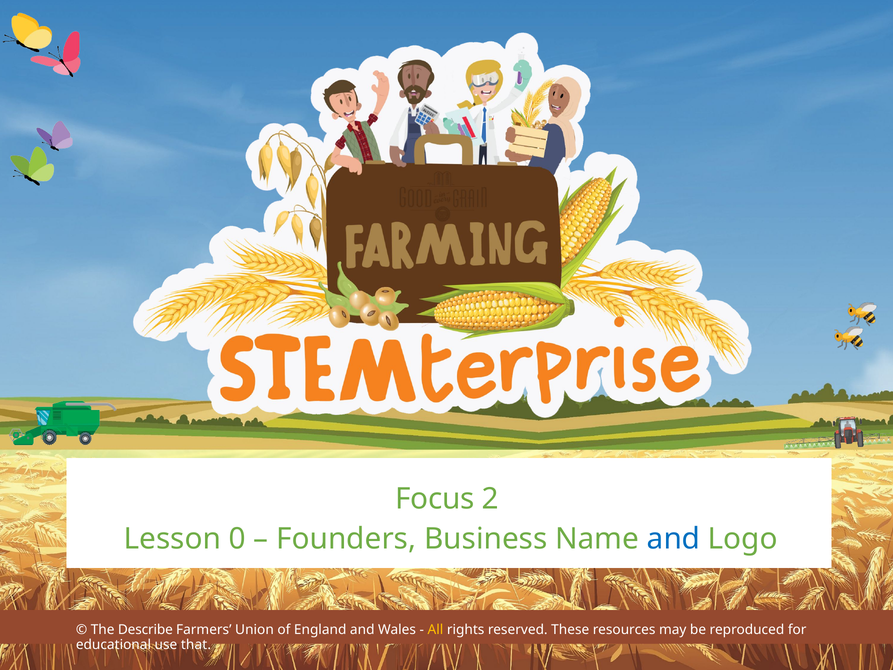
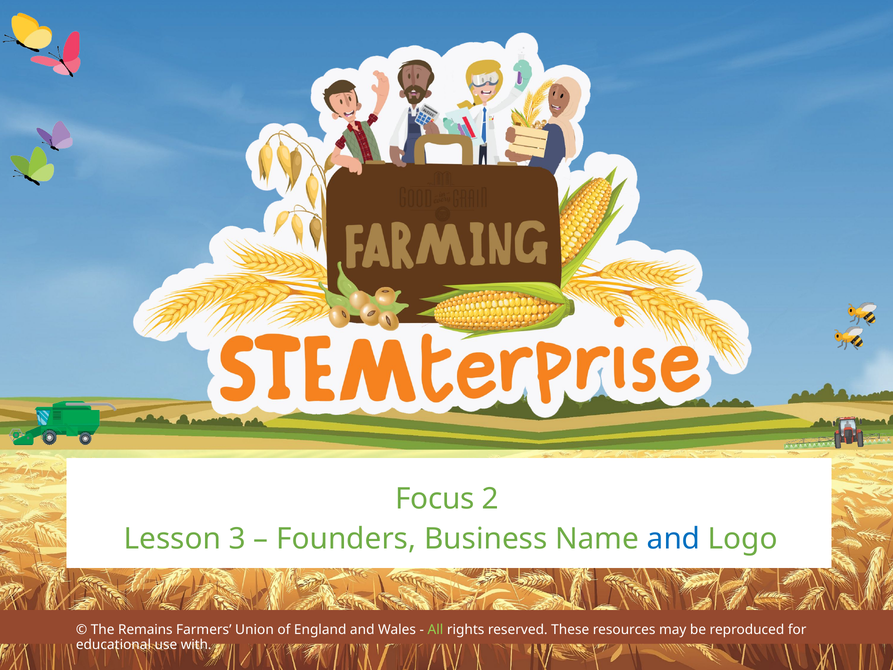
0: 0 -> 3
Describe: Describe -> Remains
All colour: yellow -> light green
that: that -> with
